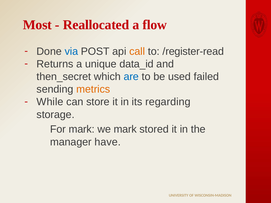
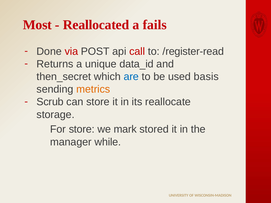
flow: flow -> fails
via colour: blue -> red
call colour: orange -> red
failed: failed -> basis
While: While -> Scrub
regarding: regarding -> reallocate
For mark: mark -> store
have: have -> while
